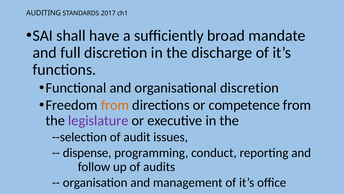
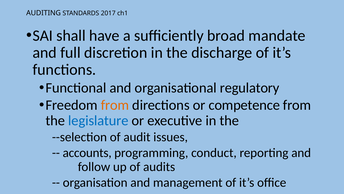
organisational discretion: discretion -> regulatory
legislature colour: purple -> blue
dispense: dispense -> accounts
